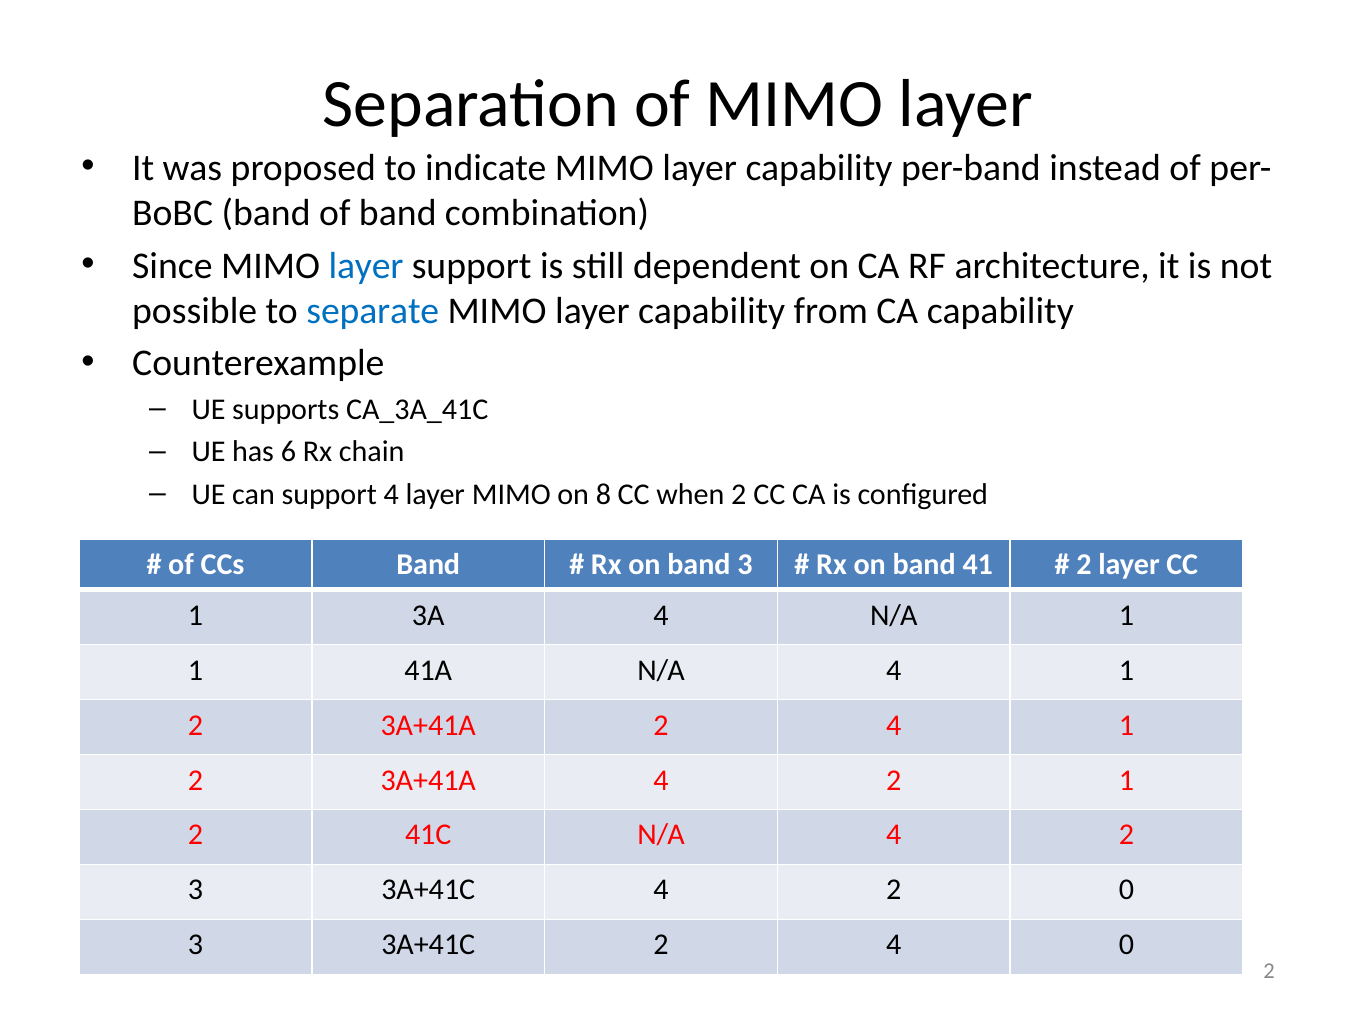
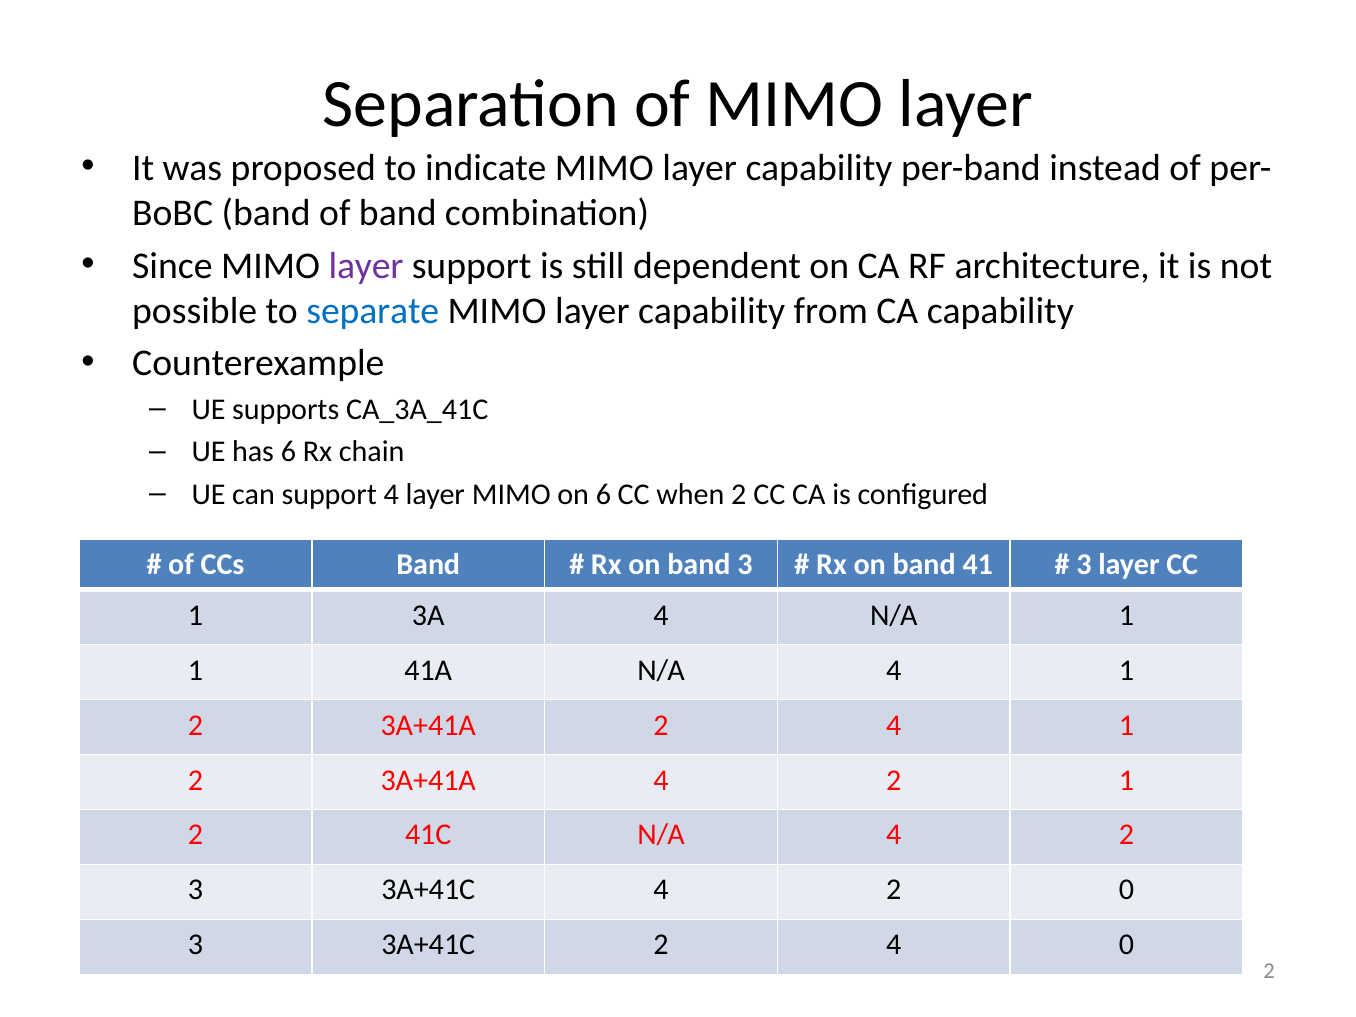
layer at (366, 266) colour: blue -> purple
on 8: 8 -> 6
2 at (1084, 565): 2 -> 3
